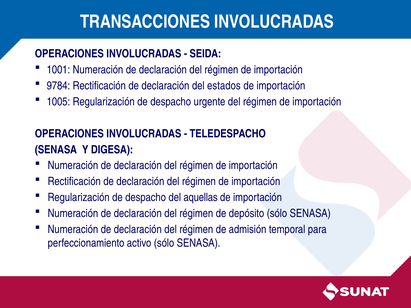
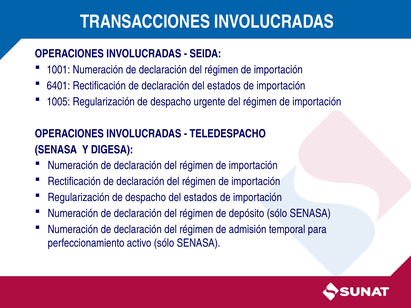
9784: 9784 -> 6401
despacho del aquellas: aquellas -> estados
